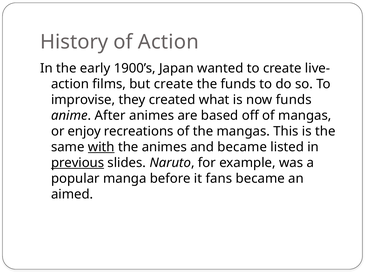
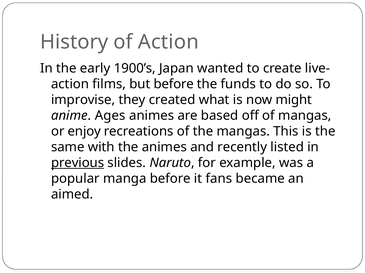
but create: create -> before
now funds: funds -> might
After: After -> Ages
with underline: present -> none
and became: became -> recently
